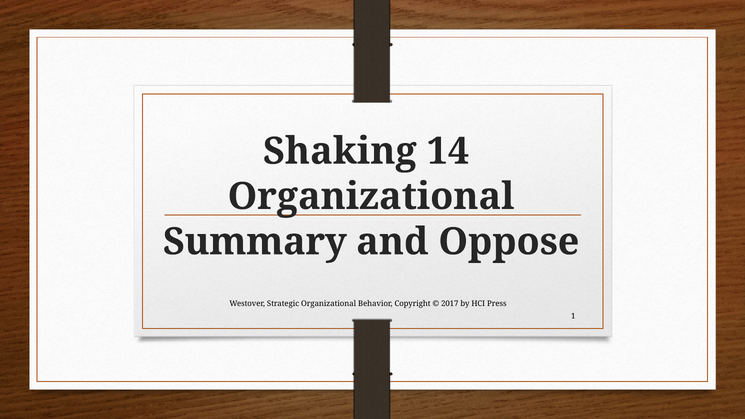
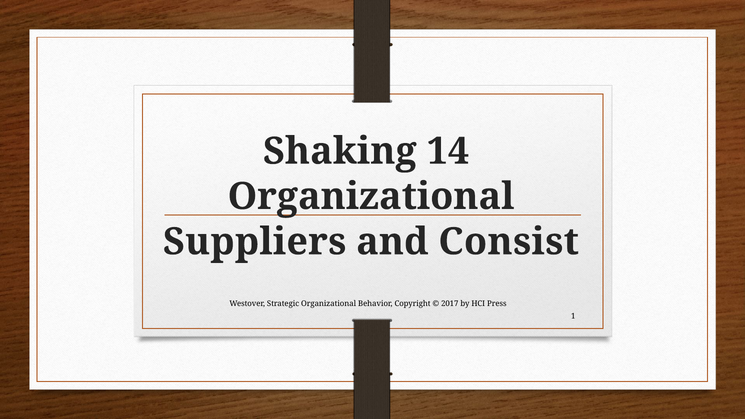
Summary: Summary -> Suppliers
Oppose: Oppose -> Consist
